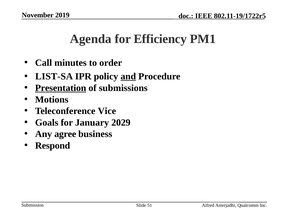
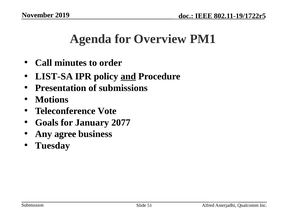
Efficiency: Efficiency -> Overview
Presentation underline: present -> none
Vice: Vice -> Vote
2029: 2029 -> 2077
Respond: Respond -> Tuesday
